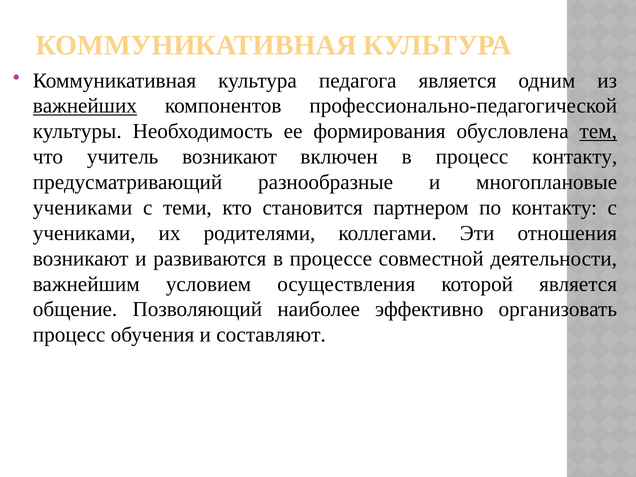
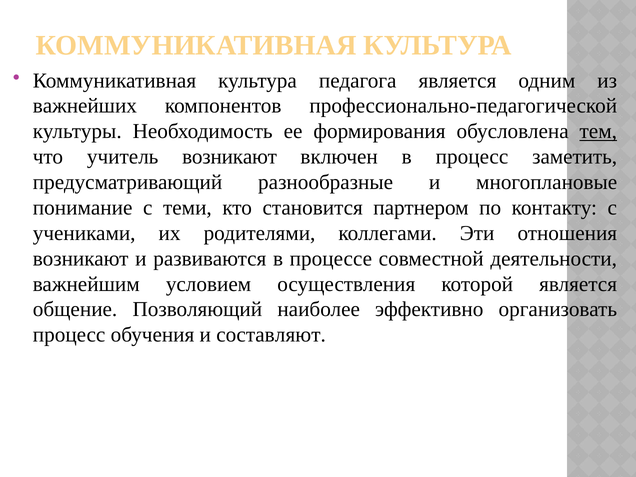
важнейших underline: present -> none
процесс контакту: контакту -> заметить
учениками at (83, 208): учениками -> понимание
